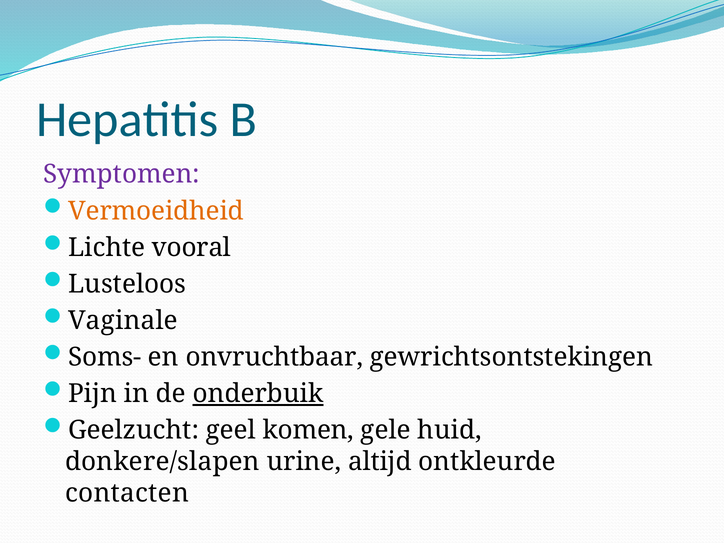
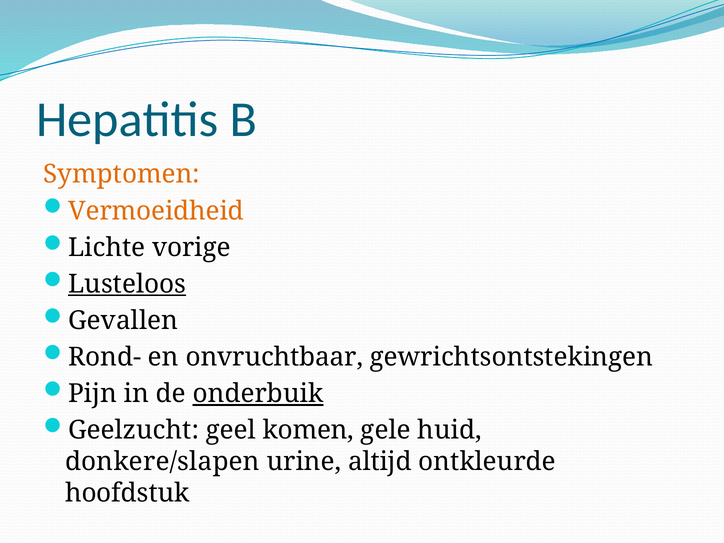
Symptomen colour: purple -> orange
vooral: vooral -> vorige
Lusteloos underline: none -> present
Vaginale: Vaginale -> Gevallen
Soms-: Soms- -> Rond-
contacten: contacten -> hoofdstuk
